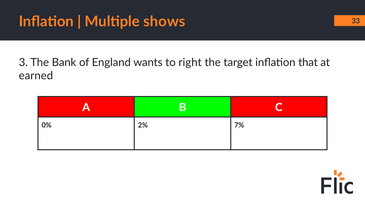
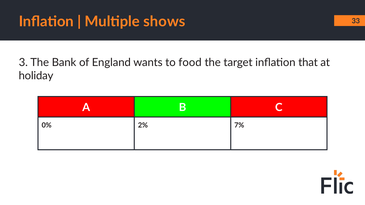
right: right -> food
earned: earned -> holiday
